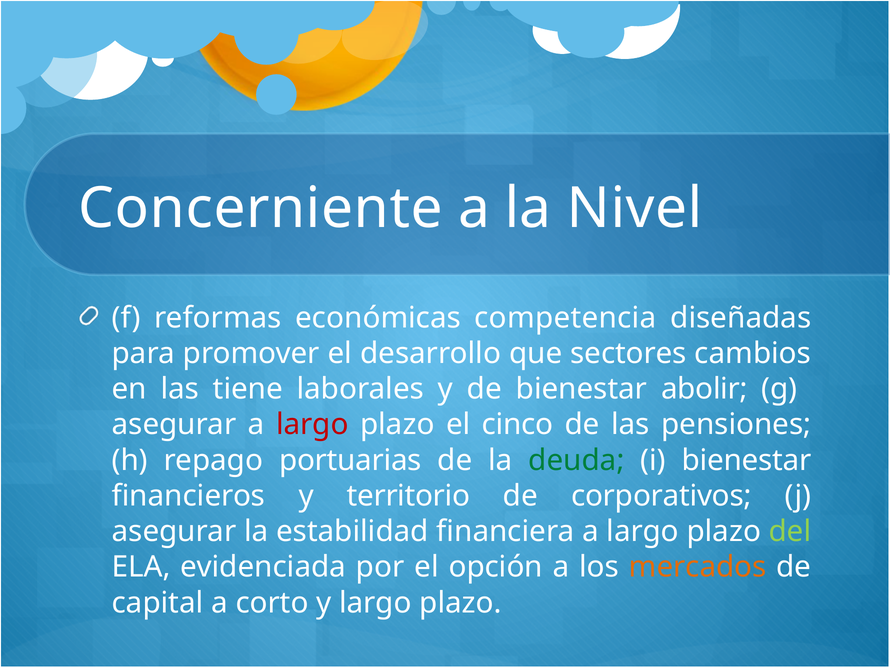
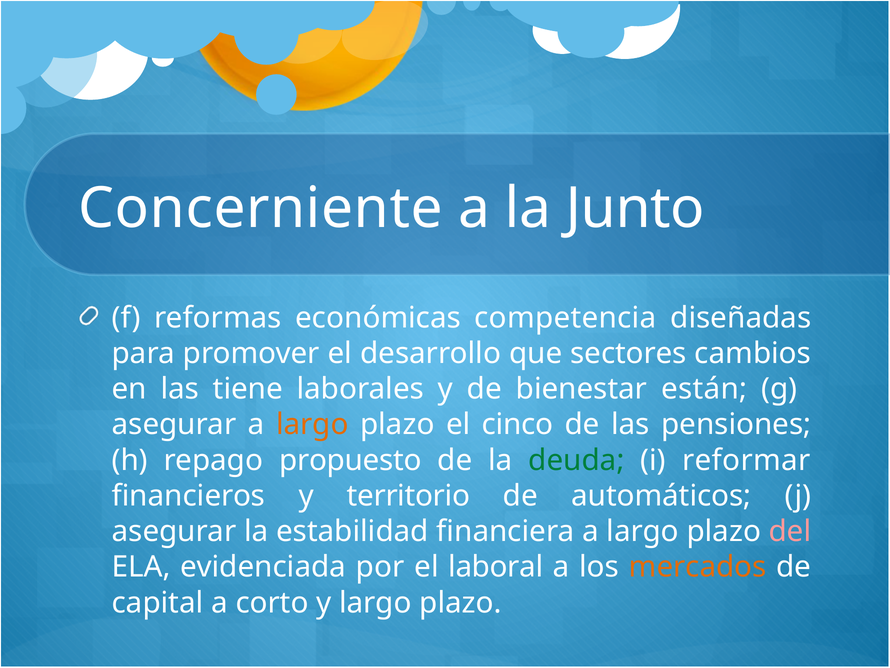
Nivel: Nivel -> Junto
abolir: abolir -> están
largo at (312, 424) colour: red -> orange
portuarias: portuarias -> propuesto
i bienestar: bienestar -> reformar
corporativos: corporativos -> automáticos
del colour: light green -> pink
opción: opción -> laboral
